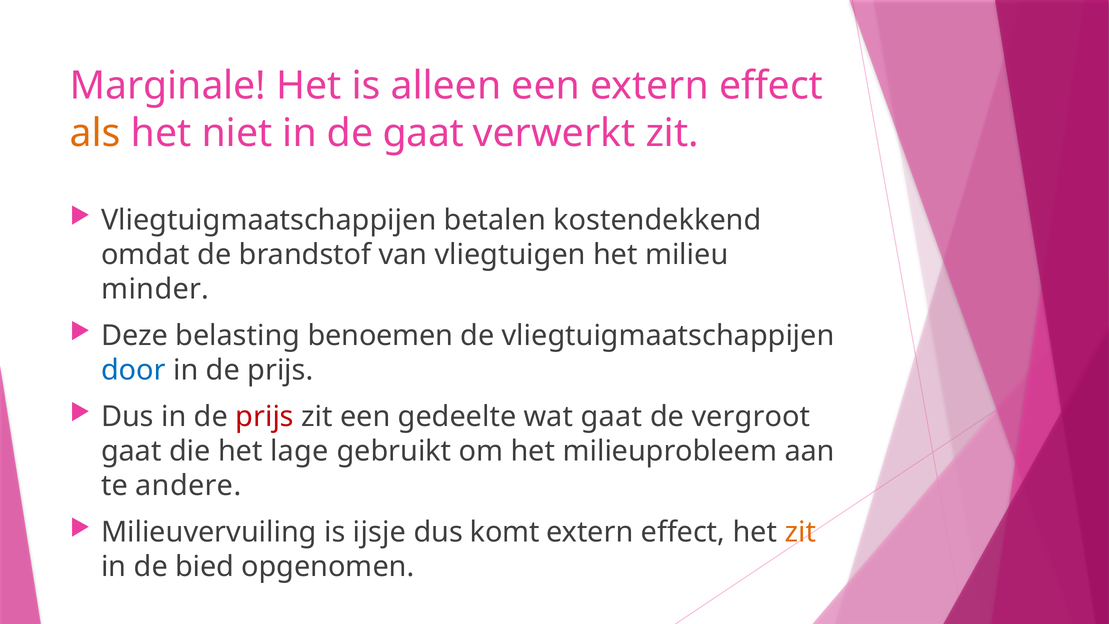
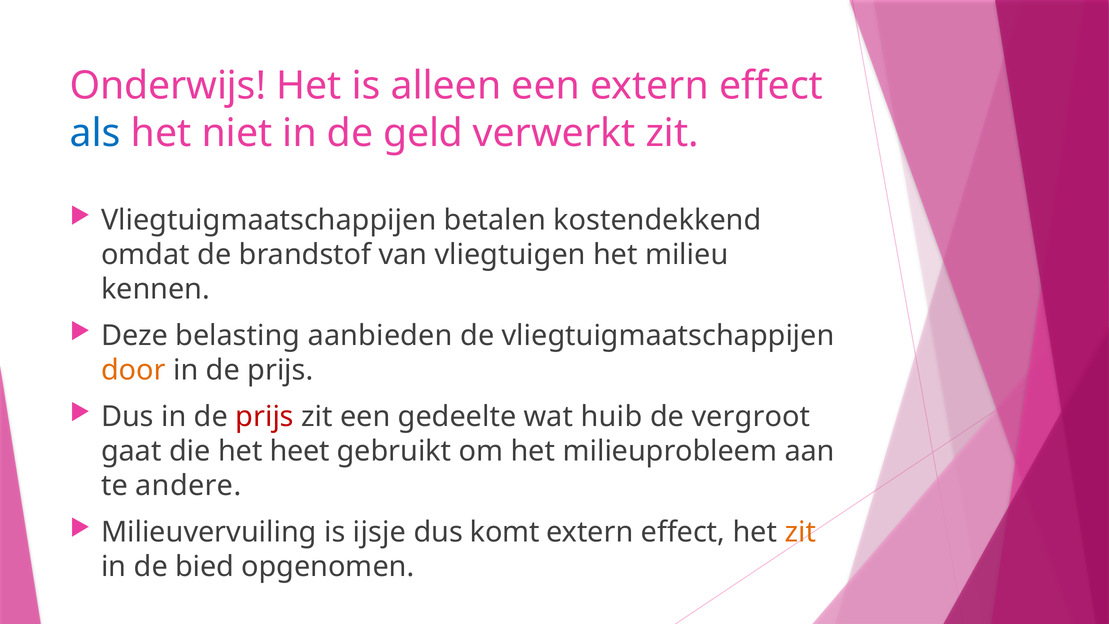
Marginale: Marginale -> Onderwijs
als colour: orange -> blue
de gaat: gaat -> geld
minder: minder -> kennen
benoemen: benoemen -> aanbieden
door colour: blue -> orange
wat gaat: gaat -> huib
lage: lage -> heet
